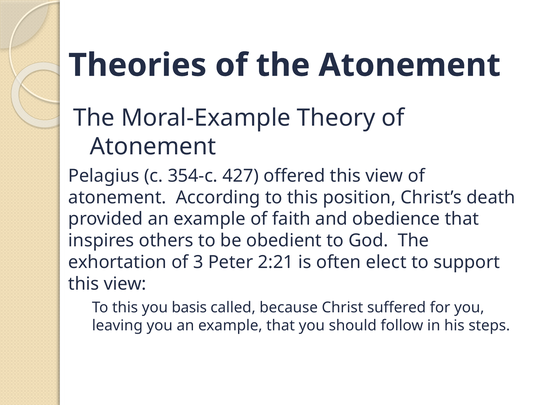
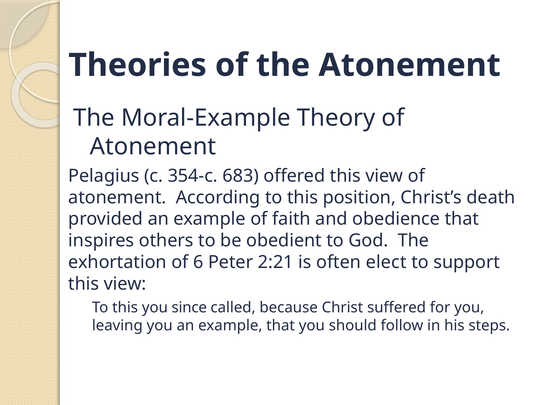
427: 427 -> 683
3: 3 -> 6
basis: basis -> since
